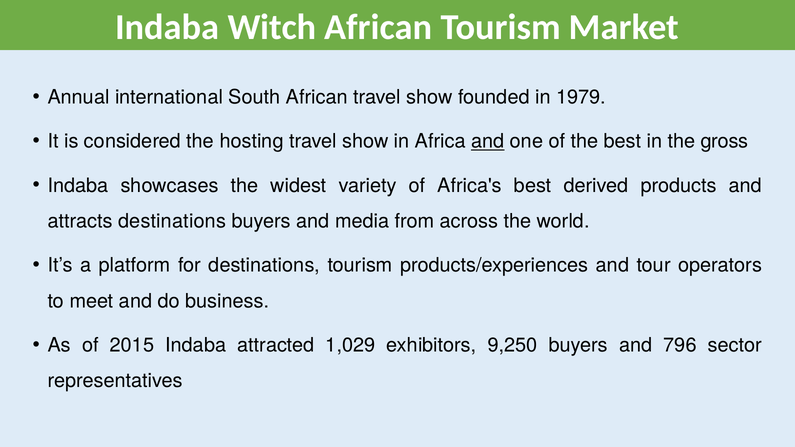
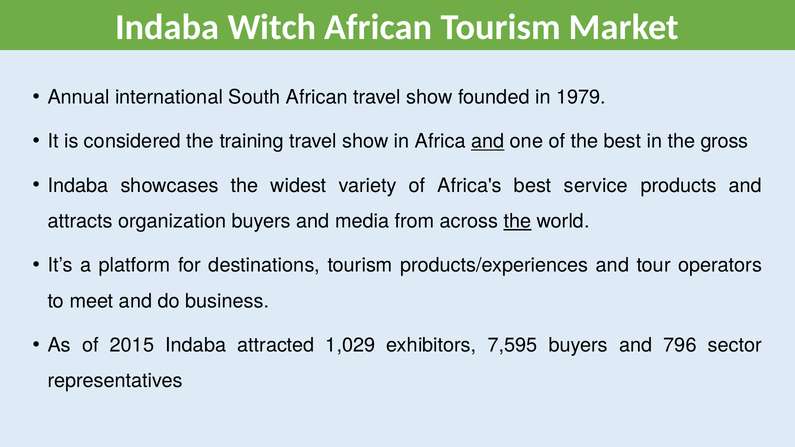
hosting: hosting -> training
derived: derived -> service
attracts destinations: destinations -> organization
the at (518, 221) underline: none -> present
9,250: 9,250 -> 7,595
